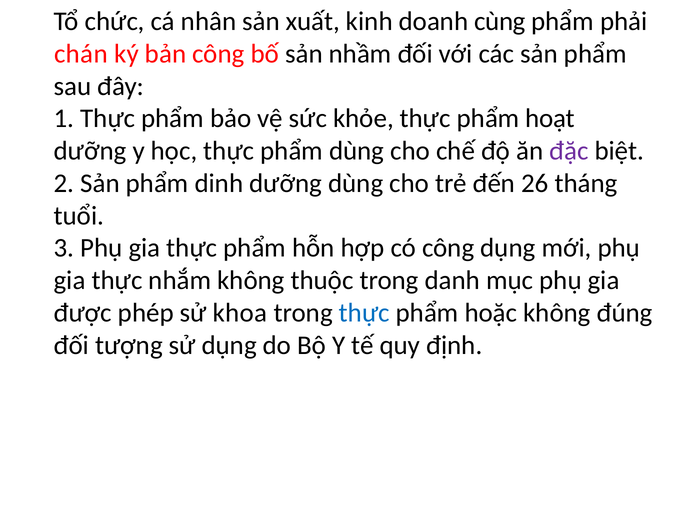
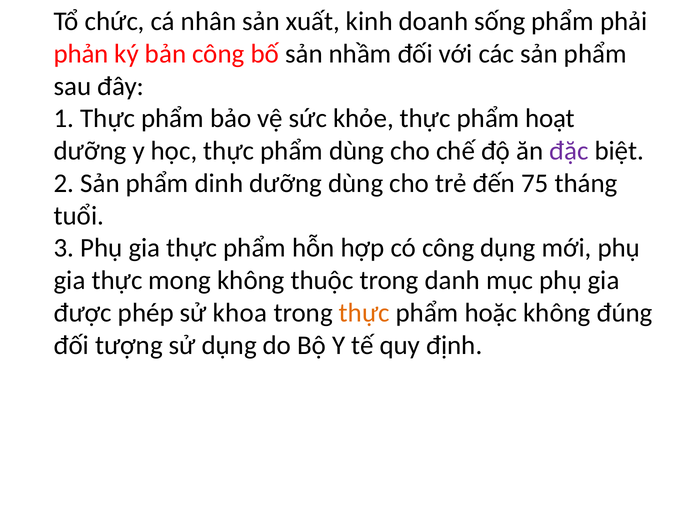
cùng: cùng -> sống
chán: chán -> phản
26: 26 -> 75
nhắm: nhắm -> mong
thực at (364, 313) colour: blue -> orange
